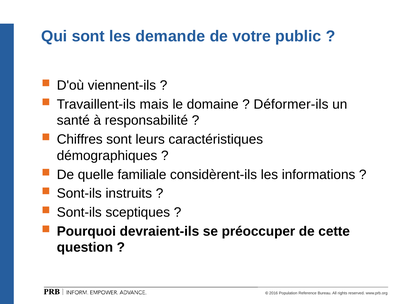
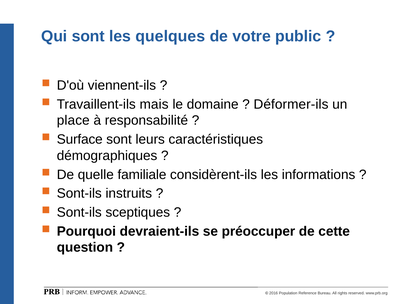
demande: demande -> quelques
santé: santé -> place
Chiffres: Chiffres -> Surface
